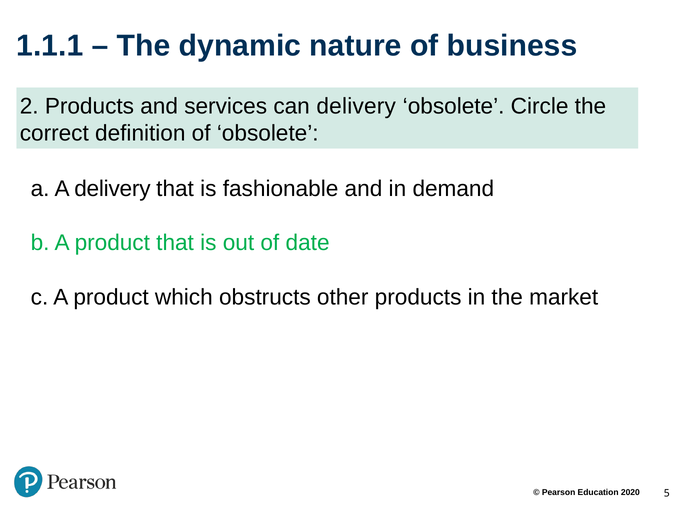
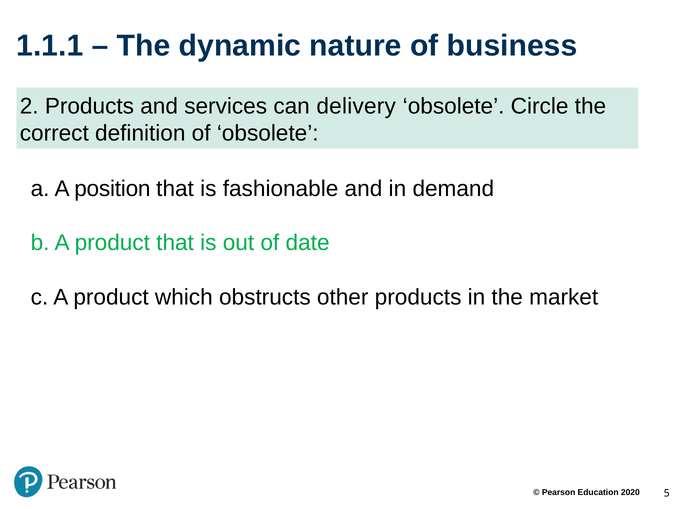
A delivery: delivery -> position
